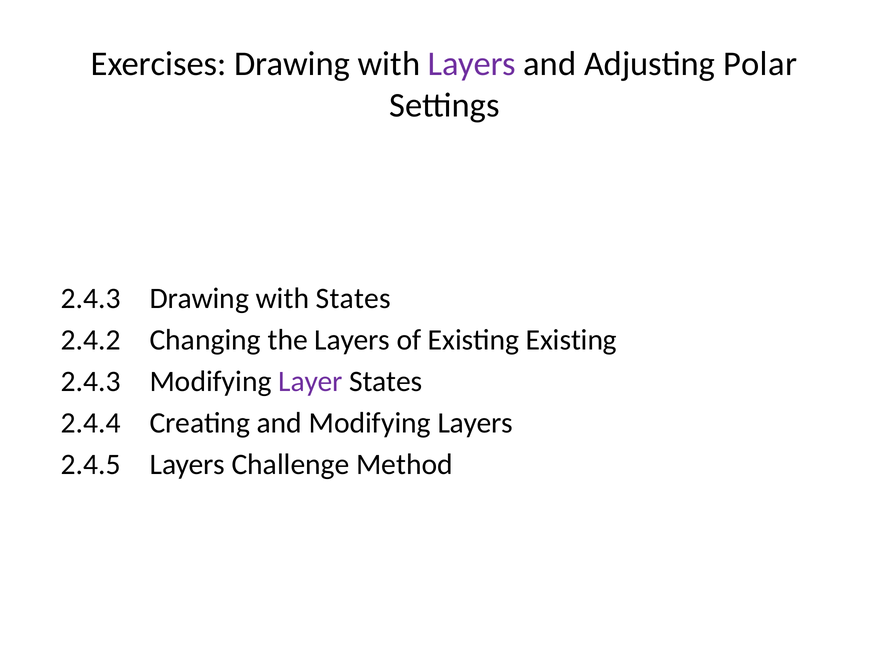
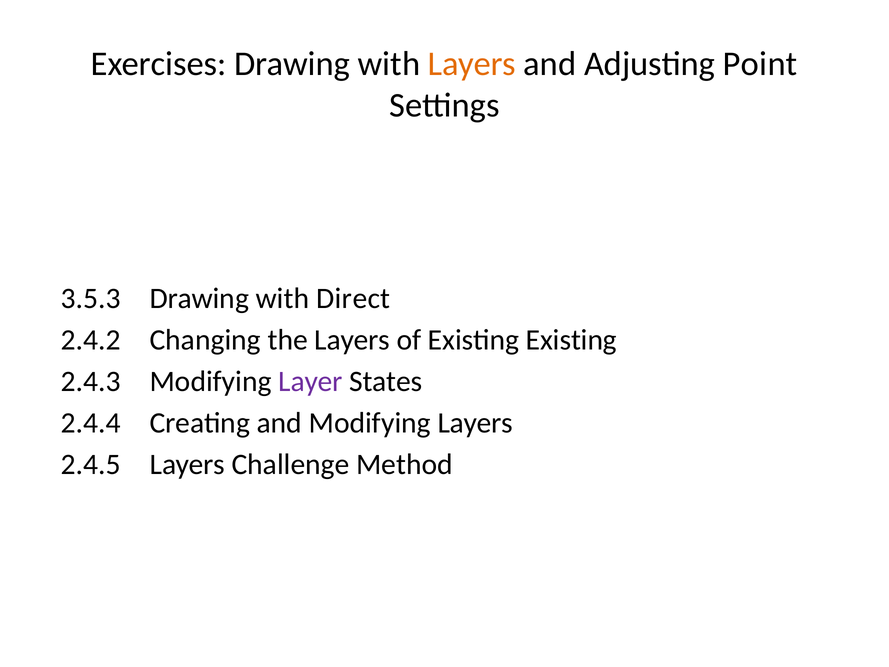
Layers at (472, 64) colour: purple -> orange
Polar: Polar -> Point
2.4.3 at (91, 298): 2.4.3 -> 3.5.3
with States: States -> Direct
